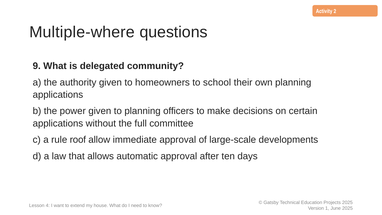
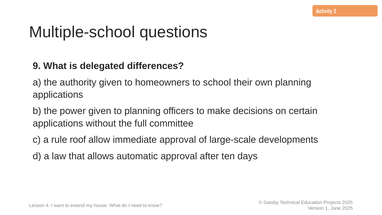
Multiple-where: Multiple-where -> Multiple-school
community: community -> differences
